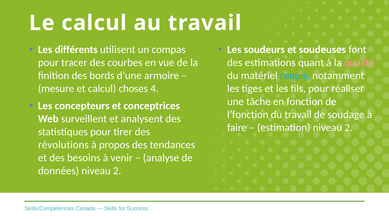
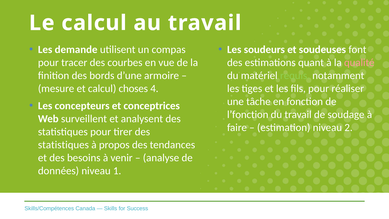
différents: différents -> demande
requis colour: light blue -> light green
révolutions at (63, 145): révolutions -> statistiques
données niveau 2: 2 -> 1
